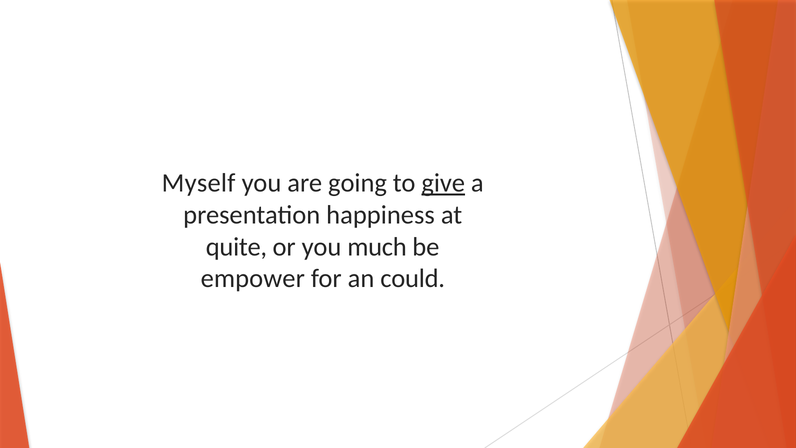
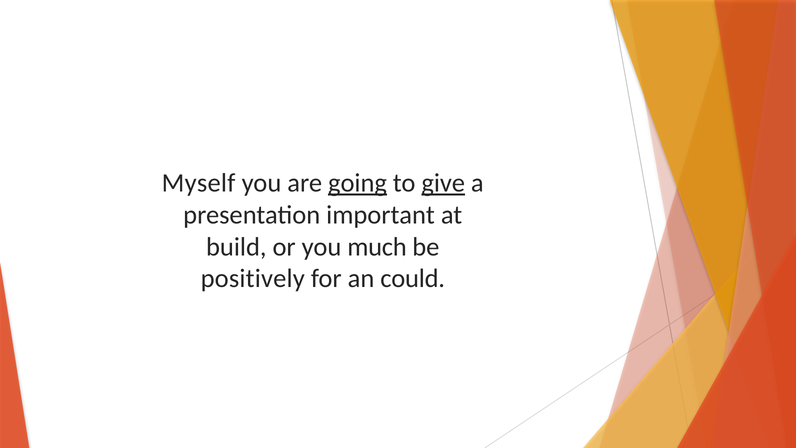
going underline: none -> present
happiness: happiness -> important
quite: quite -> build
empower: empower -> positively
